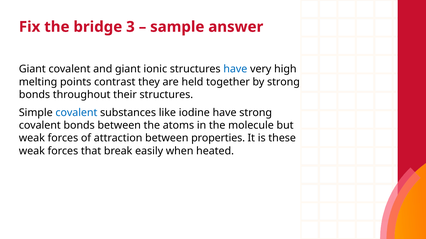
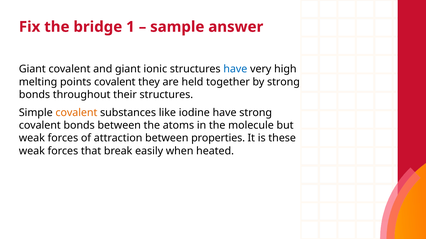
3: 3 -> 1
points contrast: contrast -> covalent
covalent at (76, 113) colour: blue -> orange
